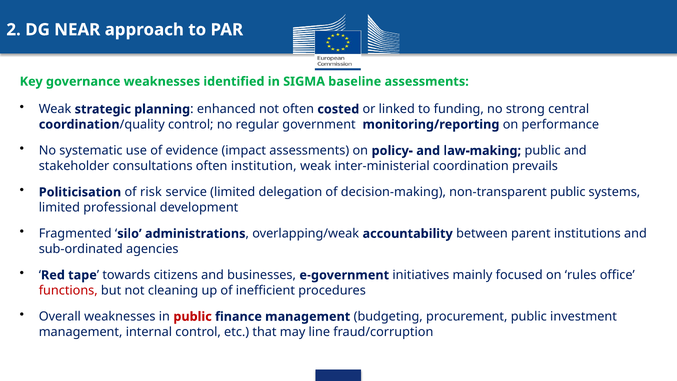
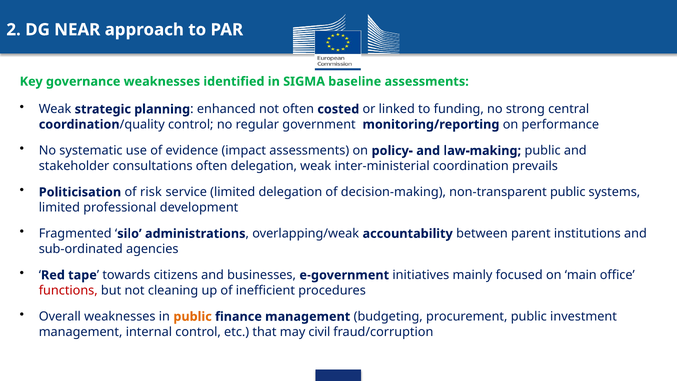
often institution: institution -> delegation
rules: rules -> main
public at (193, 316) colour: red -> orange
line: line -> civil
